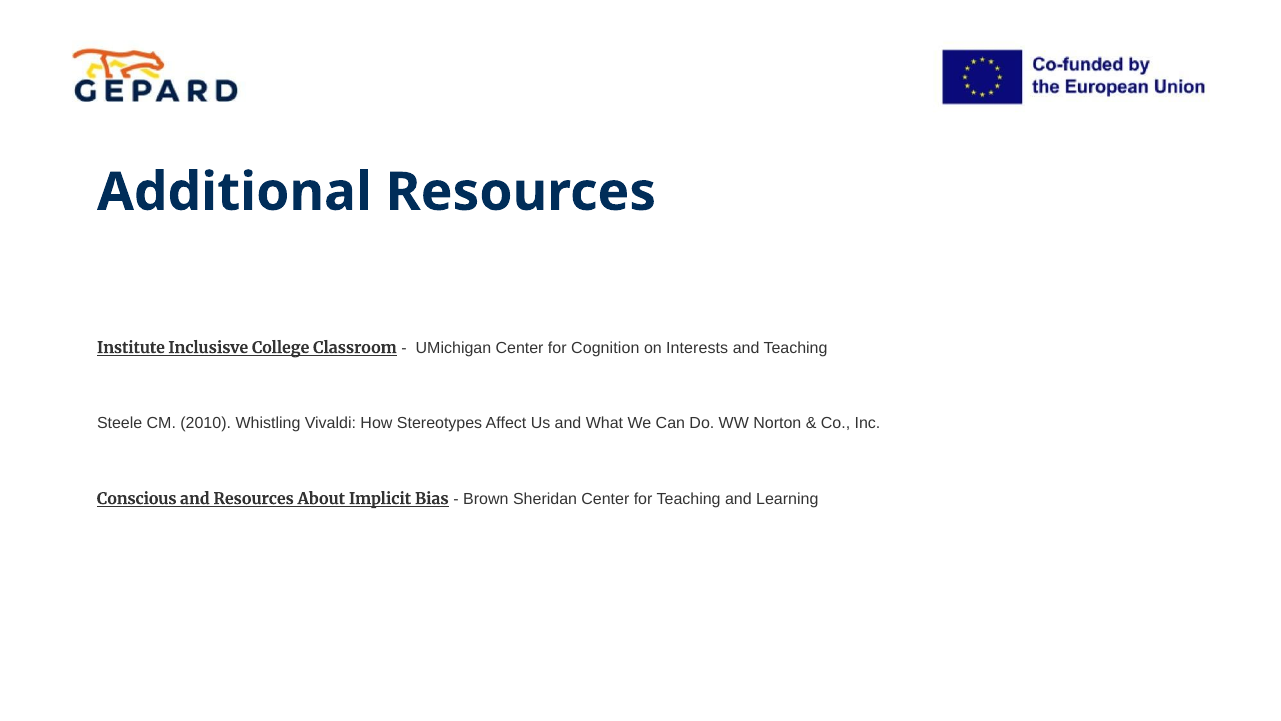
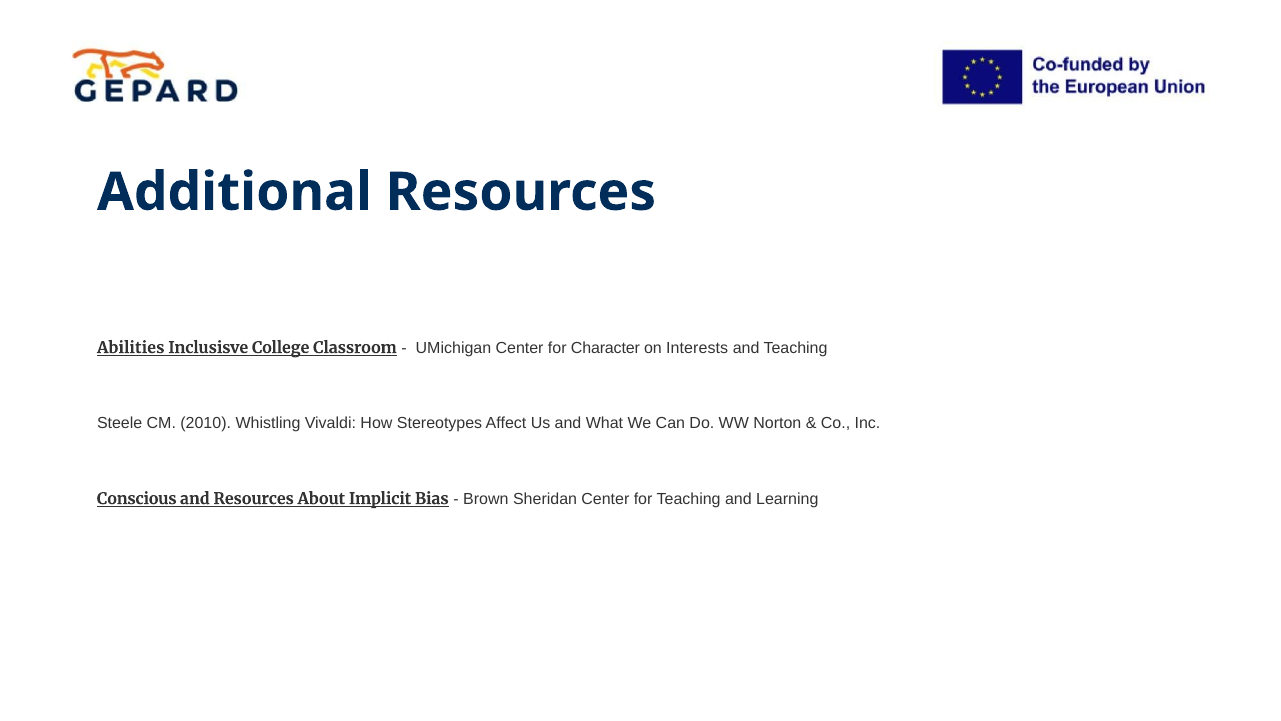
Institute: Institute -> Abilities
Cognition: Cognition -> Character
